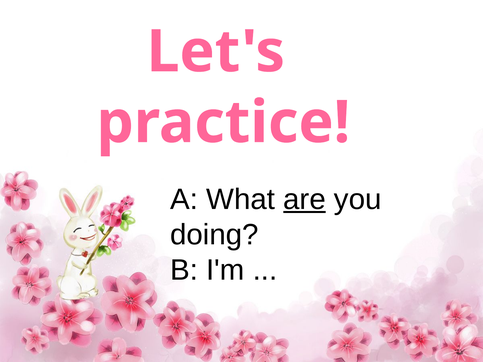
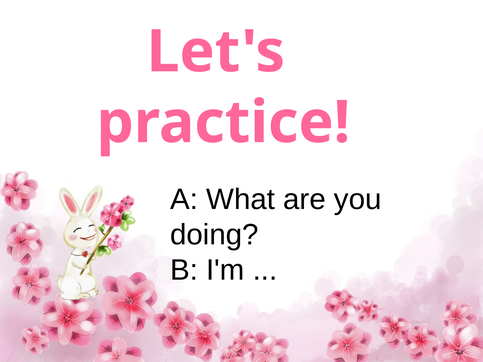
are underline: present -> none
